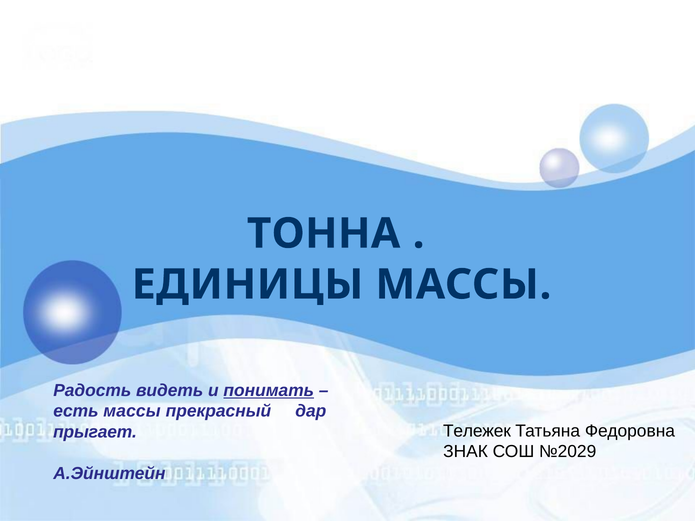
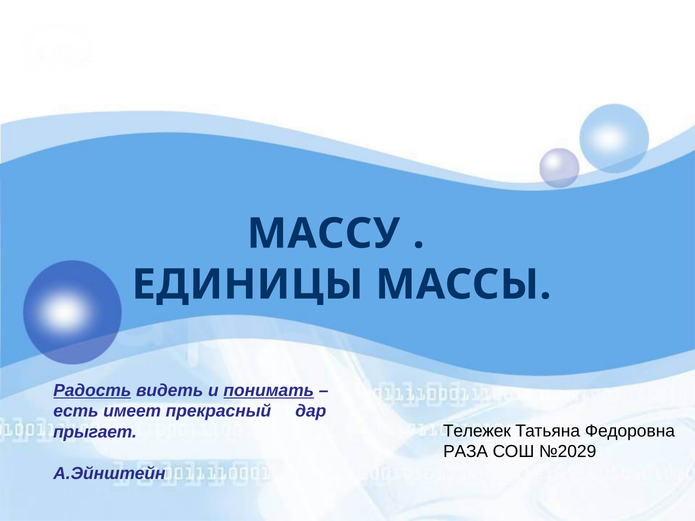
ТОННА: ТОННА -> МАССУ
Радость underline: none -> present
есть массы: массы -> имеет
ЗНАК: ЗНАК -> РАЗА
